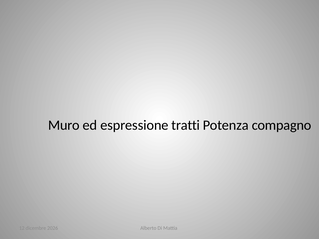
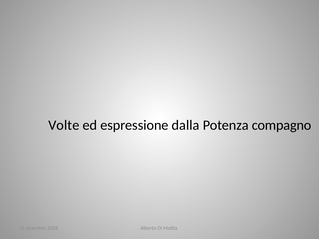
Muro: Muro -> Volte
tratti: tratti -> dalla
